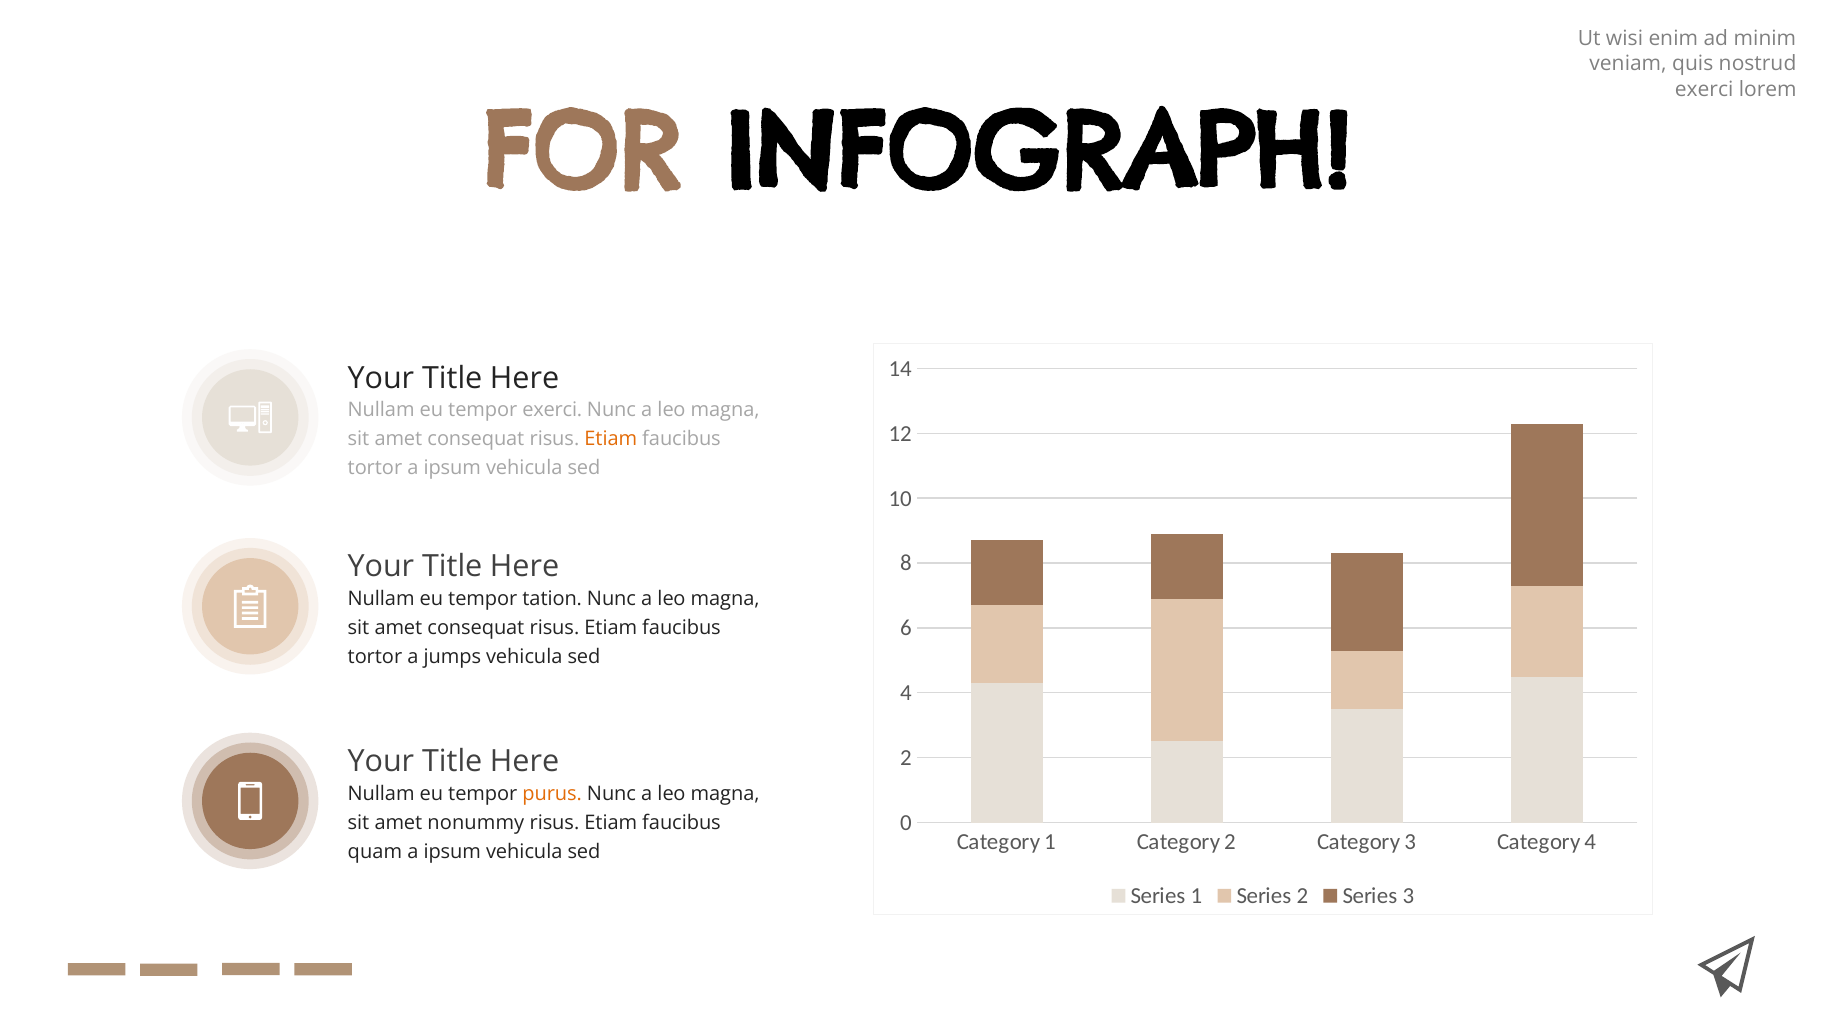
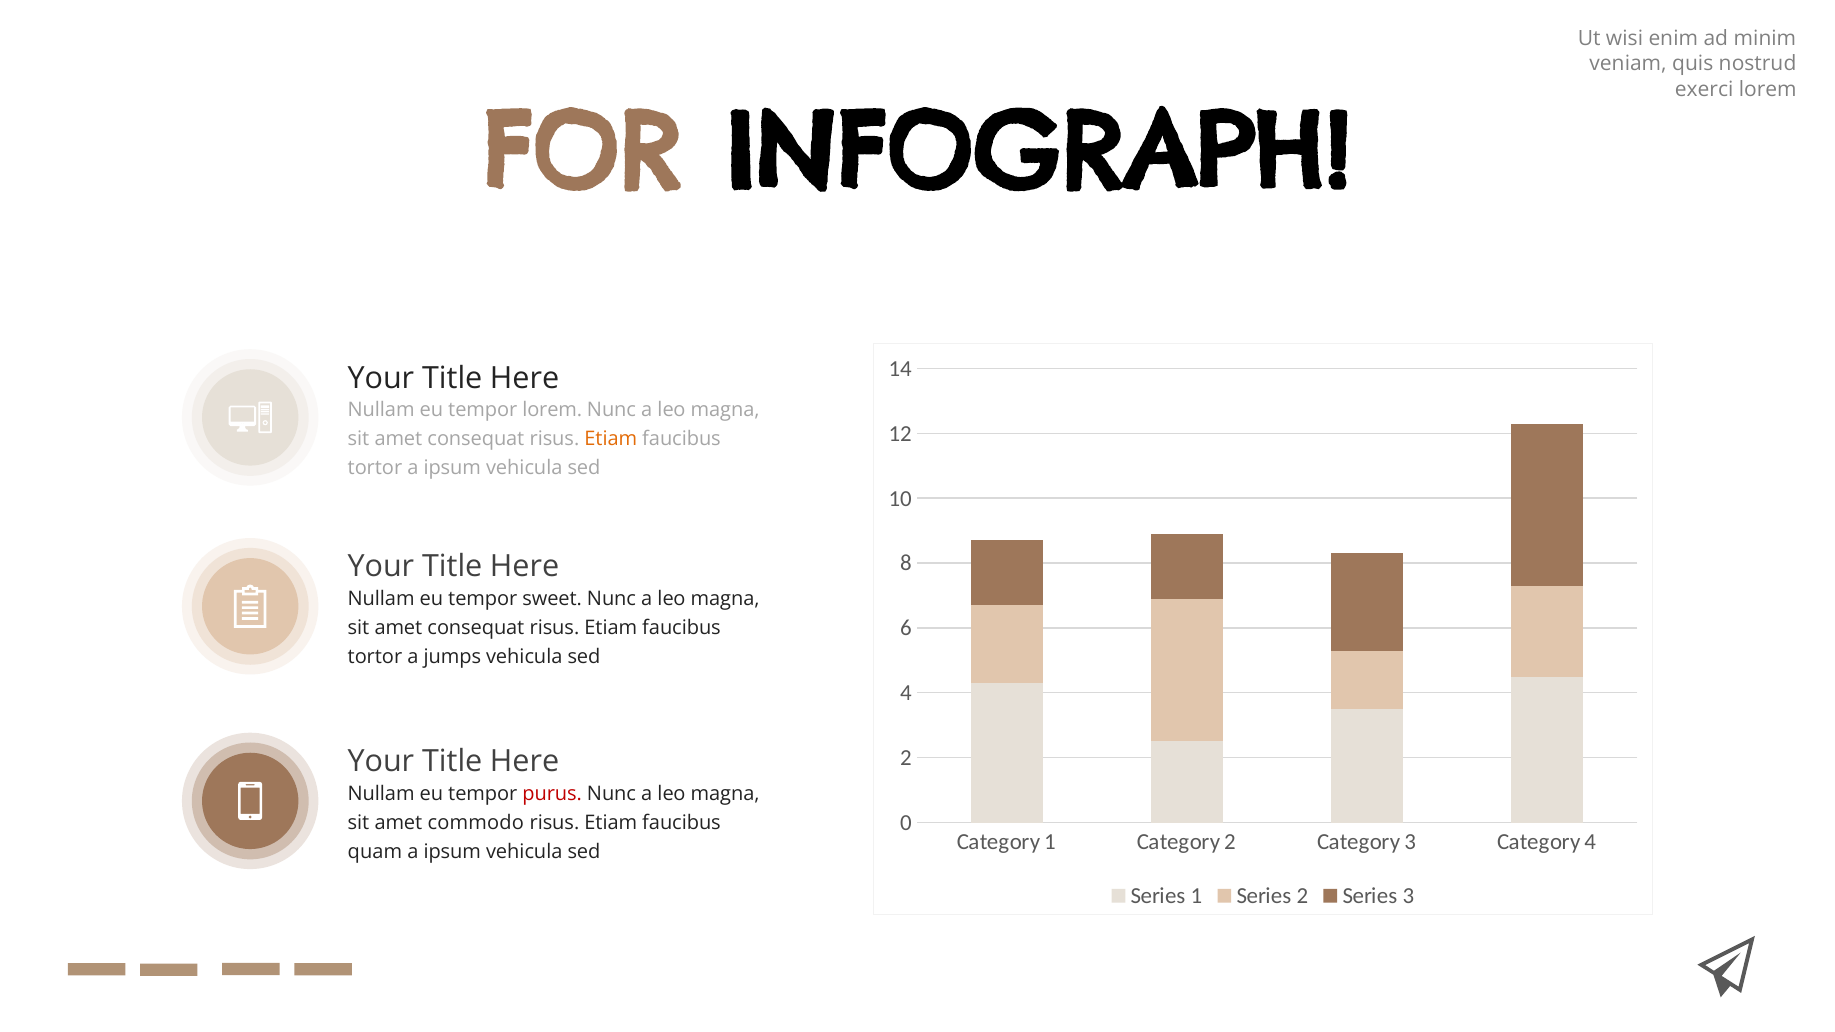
tempor exerci: exerci -> lorem
tation: tation -> sweet
purus colour: orange -> red
nonummy: nonummy -> commodo
